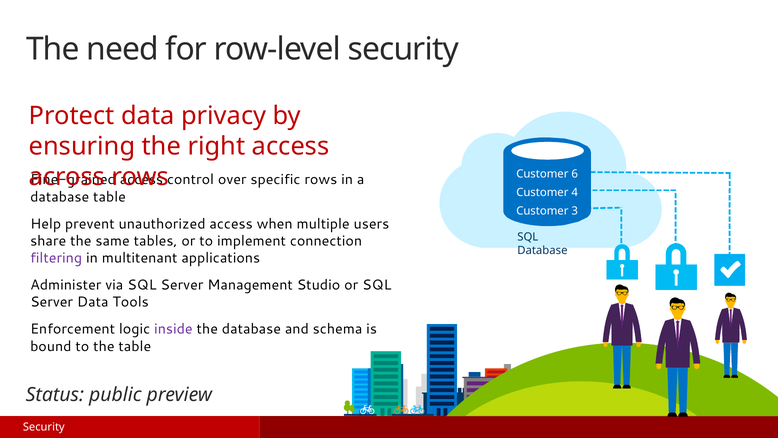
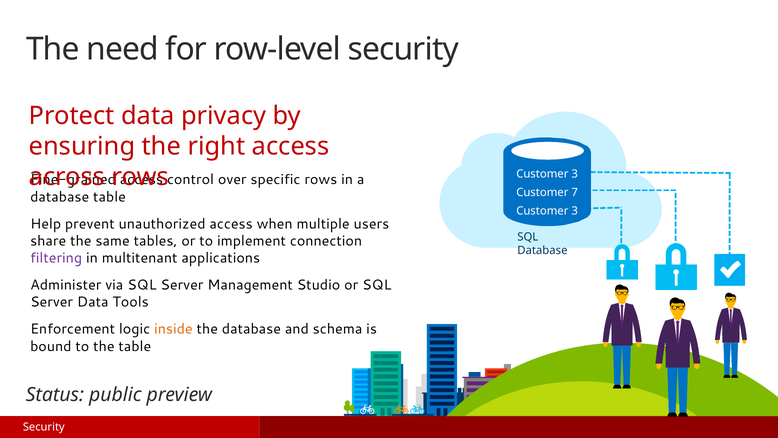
6 at (575, 174): 6 -> 3
4: 4 -> 7
inside colour: purple -> orange
